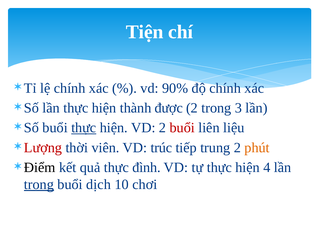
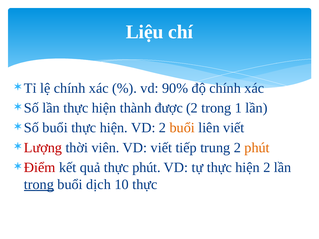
Tiện: Tiện -> Liệu
3: 3 -> 1
thực at (84, 128) underline: present -> none
buổi at (182, 128) colour: red -> orange
liên liệu: liệu -> viết
VD trúc: trúc -> viết
Điểm colour: black -> red
thực đình: đình -> phút
hiện 4: 4 -> 2
10 chơi: chơi -> thực
